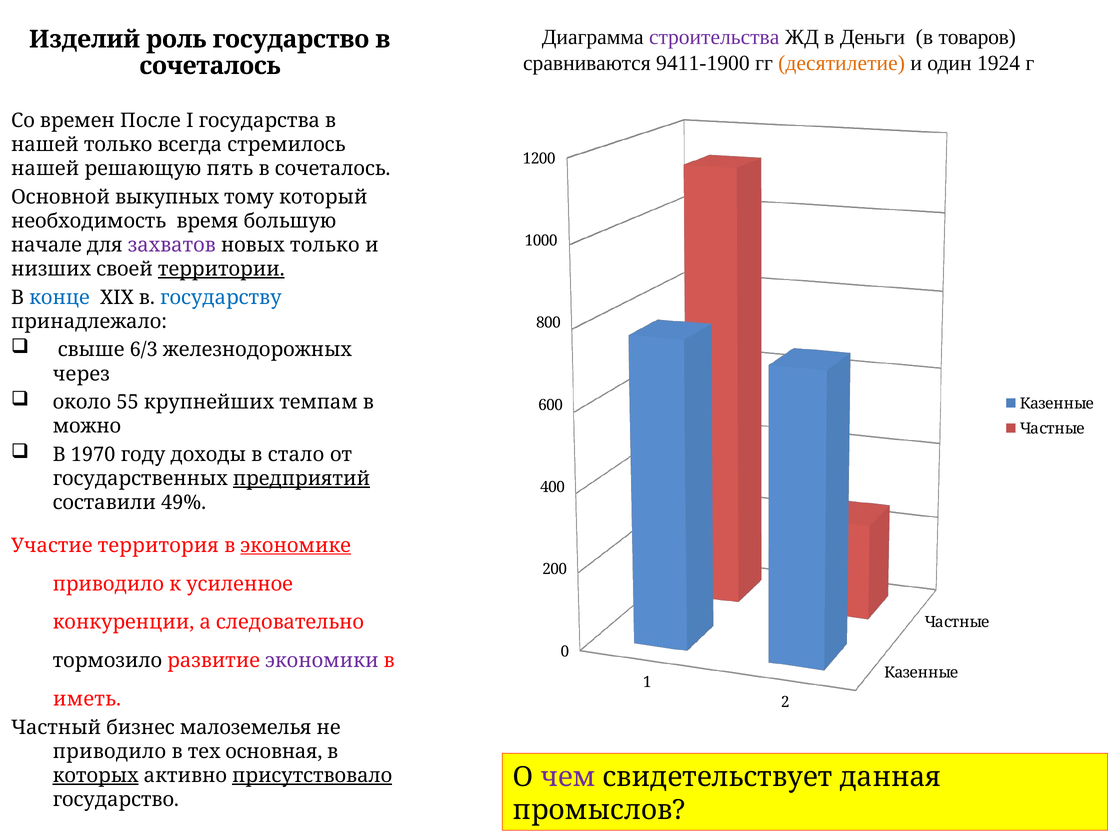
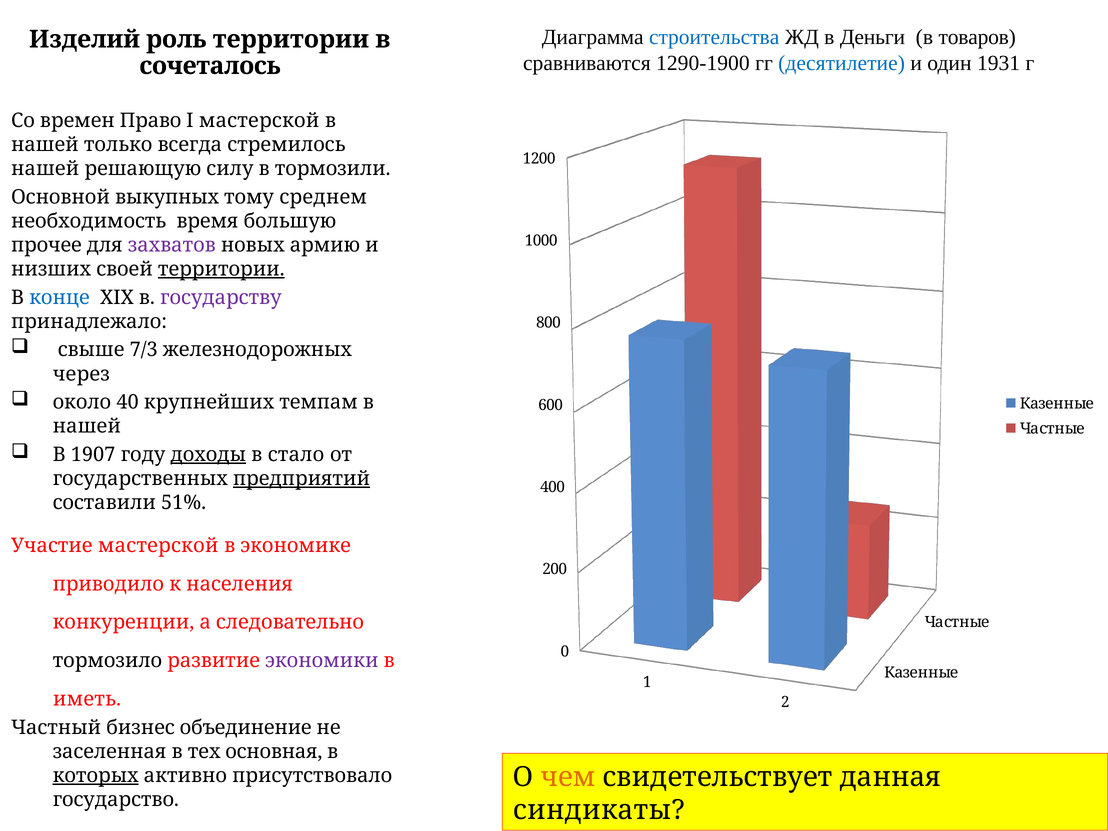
строительства colour: purple -> blue
роль государство: государство -> территории
9411-1900: 9411-1900 -> 1290-1900
десятилетие colour: orange -> blue
1924: 1924 -> 1931
После: После -> Право
I государства: государства -> мастерской
пять: пять -> силу
сочеталось at (333, 169): сочеталось -> тормозили
который: который -> среднем
начале: начале -> прочее
новых только: только -> армию
государству colour: blue -> purple
6/3: 6/3 -> 7/3
55: 55 -> 40
можно at (87, 426): можно -> нашей
1970: 1970 -> 1907
доходы underline: none -> present
49%: 49% -> 51%
Участие территория: территория -> мастерской
экономике underline: present -> none
усиленное: усиленное -> населения
малоземелья: малоземелья -> объединение
приводило at (109, 752): приводило -> заселенная
чем colour: purple -> orange
присутствовало underline: present -> none
промыслов: промыслов -> синдикаты
